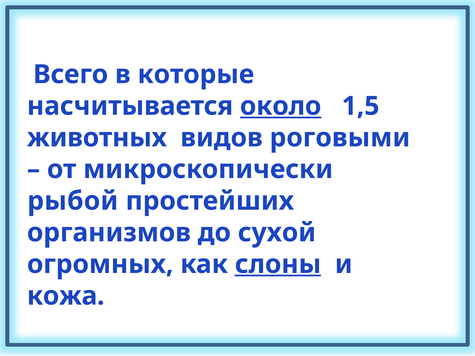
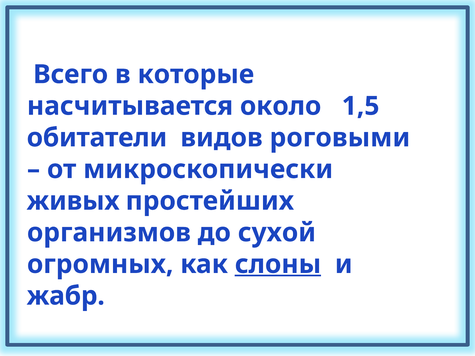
около underline: present -> none
животных: животных -> обитатели
рыбой: рыбой -> живых
кожа: кожа -> жабр
